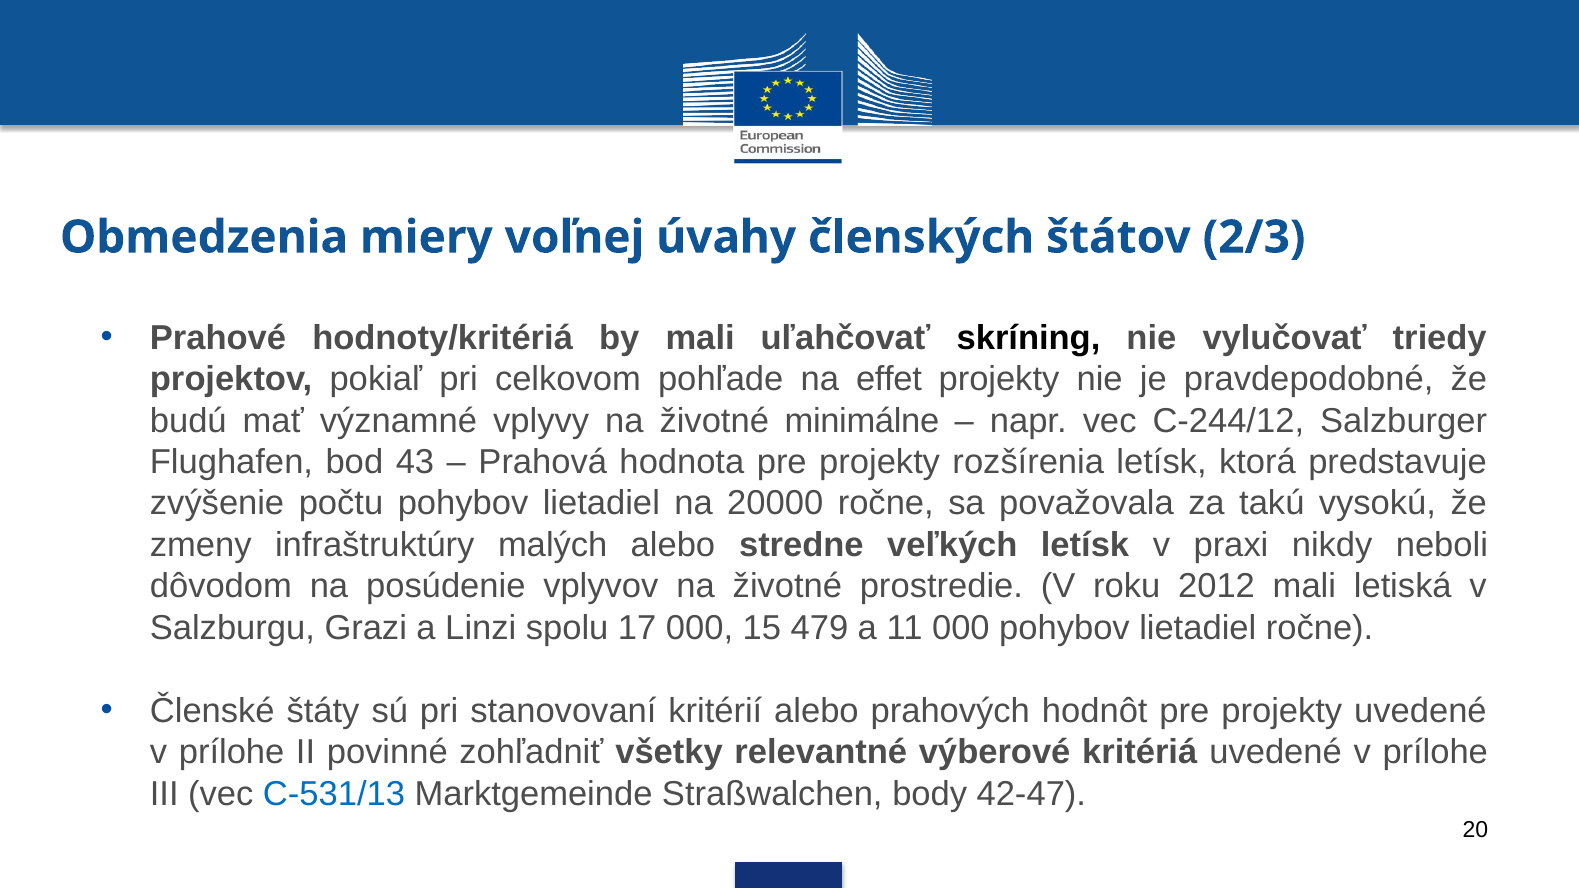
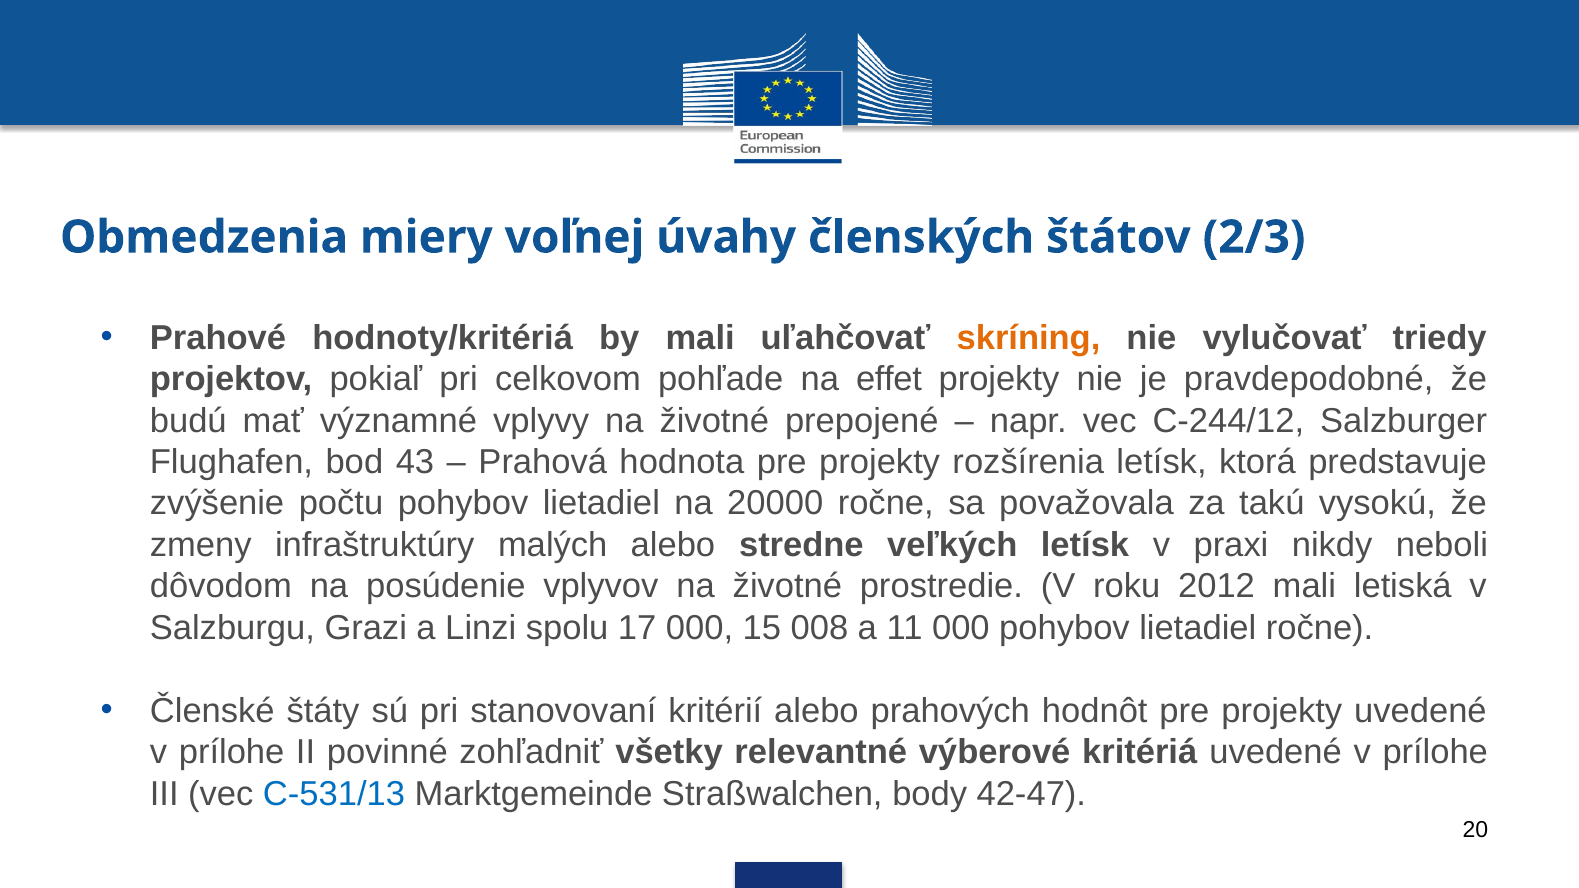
skríning colour: black -> orange
minimálne: minimálne -> prepojené
479: 479 -> 008
